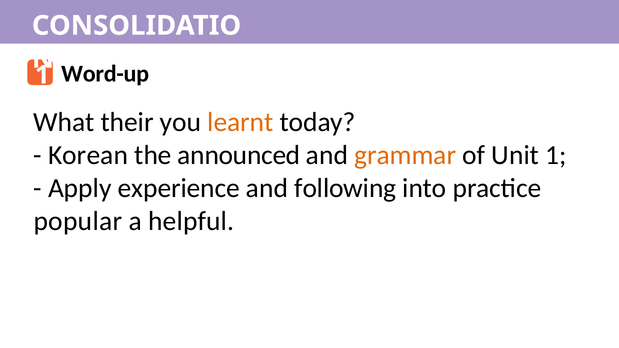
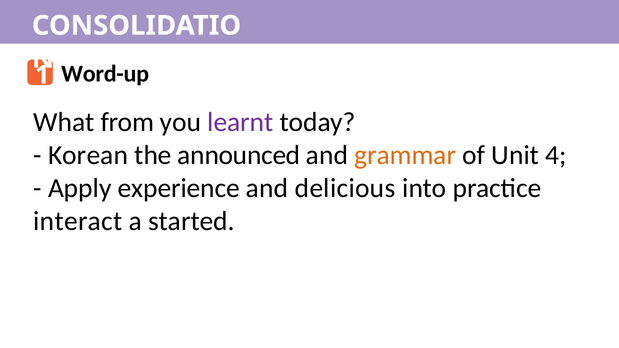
their: their -> from
learnt colour: orange -> purple
Unit 1: 1 -> 4
following: following -> delicious
popular: popular -> interact
helpful: helpful -> started
